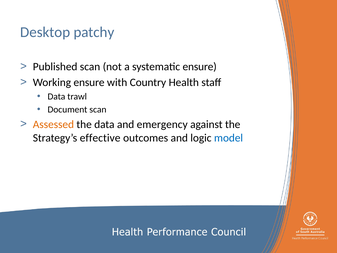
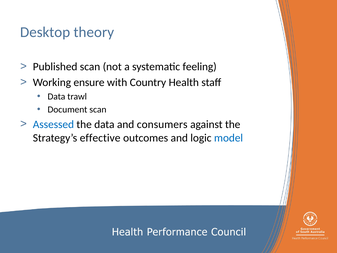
patchy: patchy -> theory
systematic ensure: ensure -> feeling
Assessed colour: orange -> blue
emergency: emergency -> consumers
